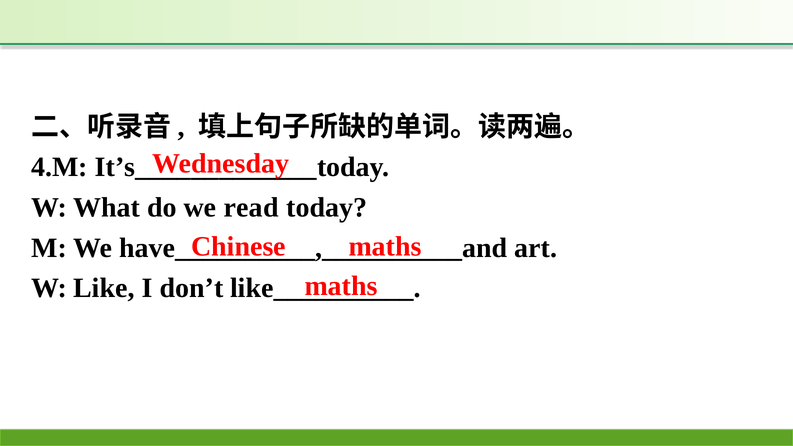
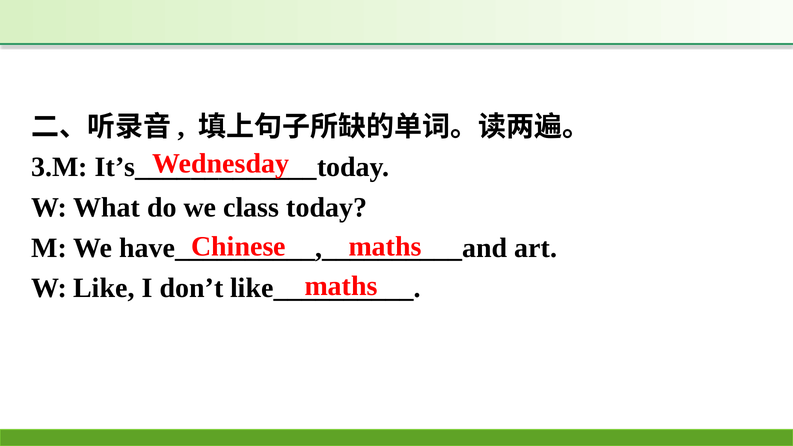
4.M: 4.M -> 3.M
read: read -> class
